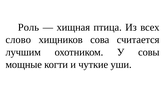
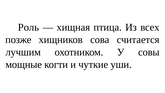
слово: слово -> позже
